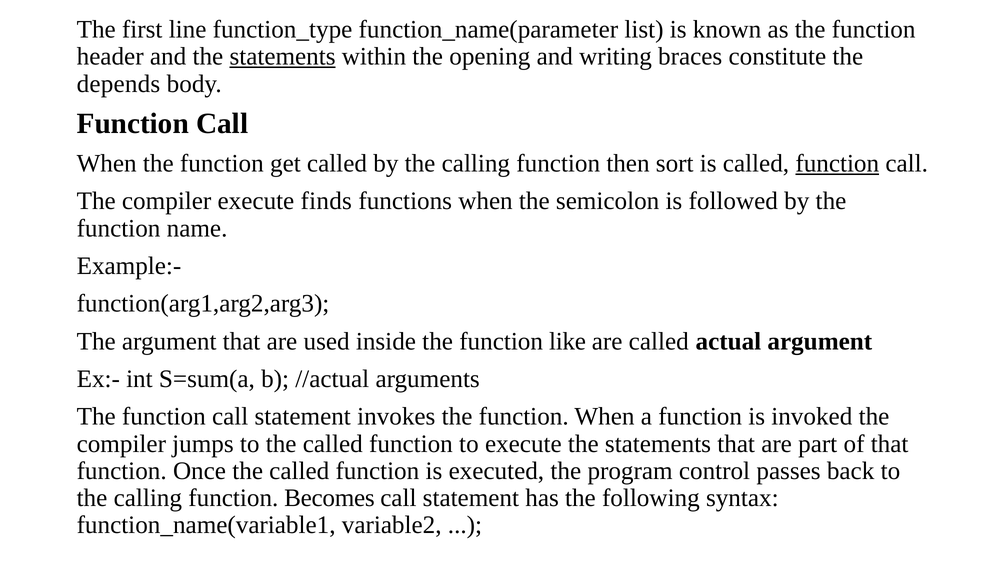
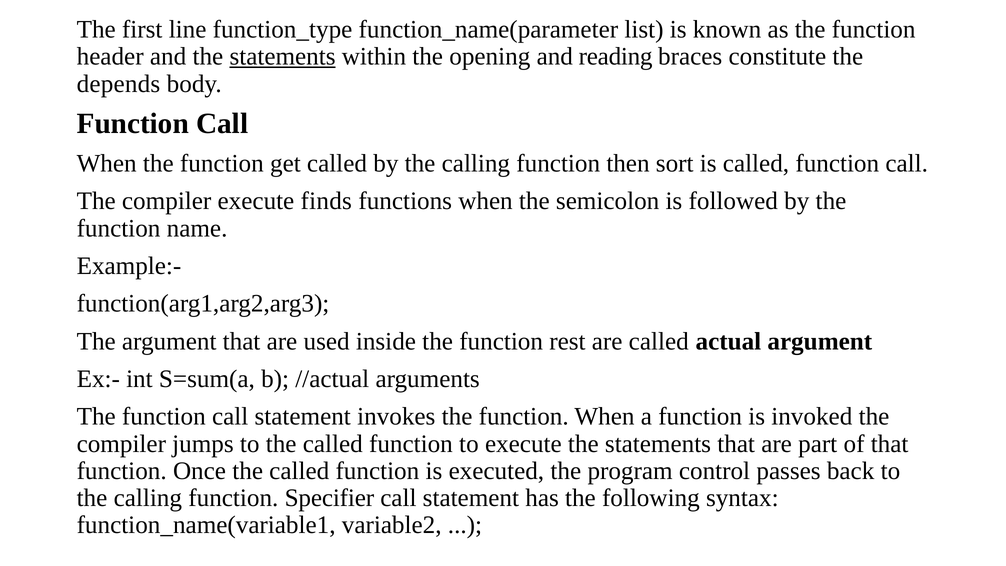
writing: writing -> reading
function at (837, 164) underline: present -> none
like: like -> rest
Becomes: Becomes -> Specifier
